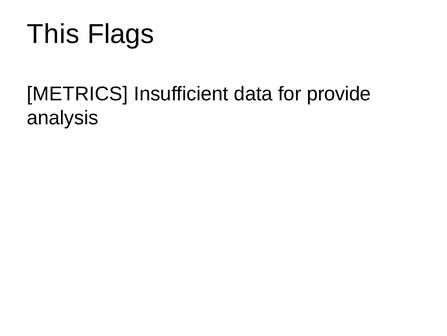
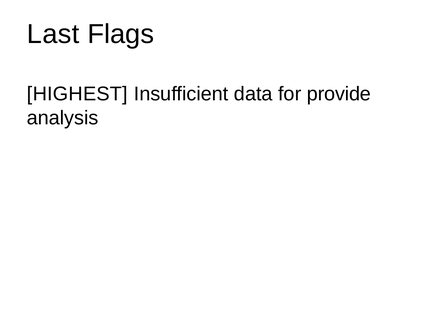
This: This -> Last
METRICS: METRICS -> HIGHEST
